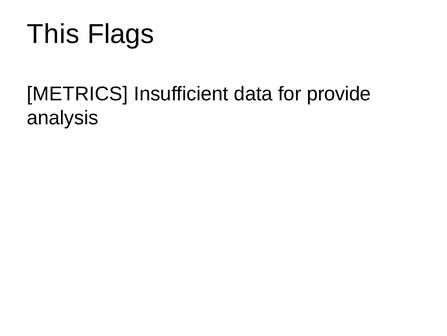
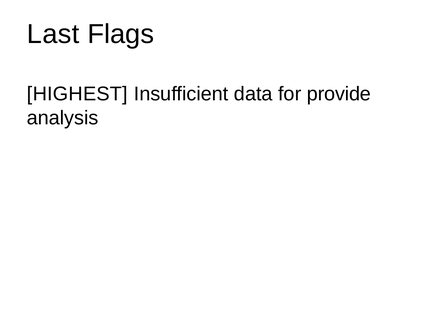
This: This -> Last
METRICS: METRICS -> HIGHEST
